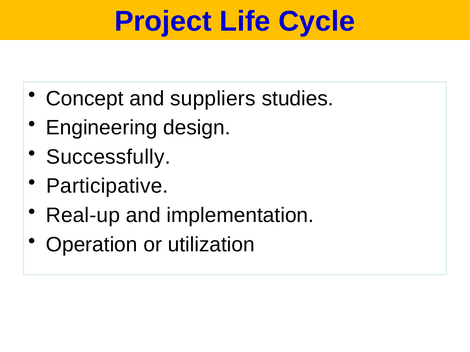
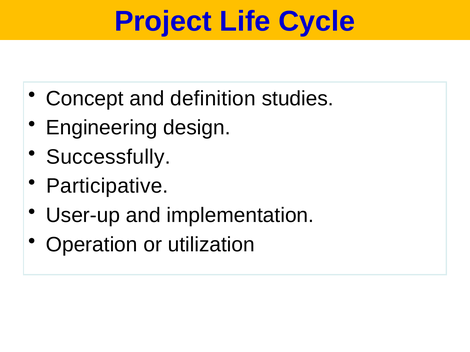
suppliers: suppliers -> definition
Real-up: Real-up -> User-up
